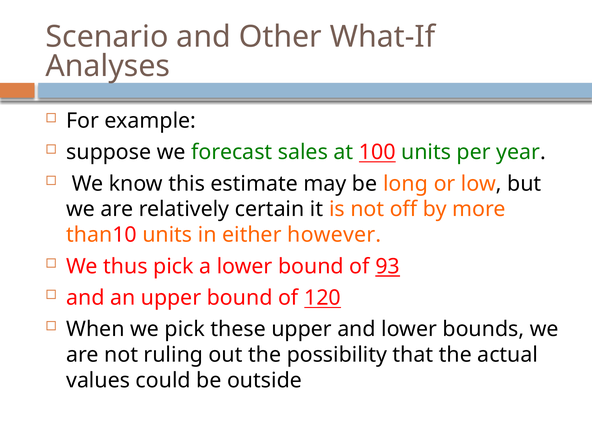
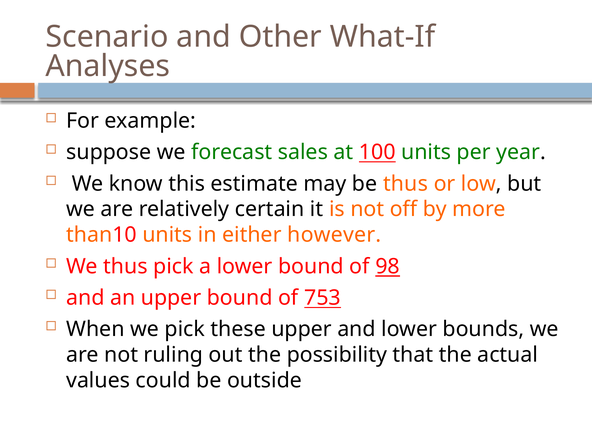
be long: long -> thus
93: 93 -> 98
120: 120 -> 753
